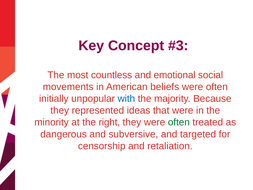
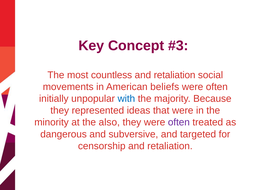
emotional at (175, 75): emotional -> retaliation
right: right -> also
often at (179, 122) colour: green -> purple
